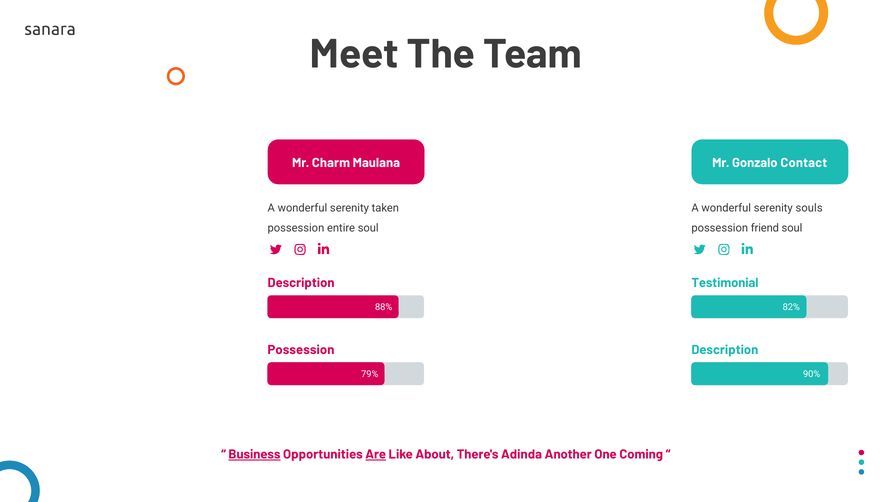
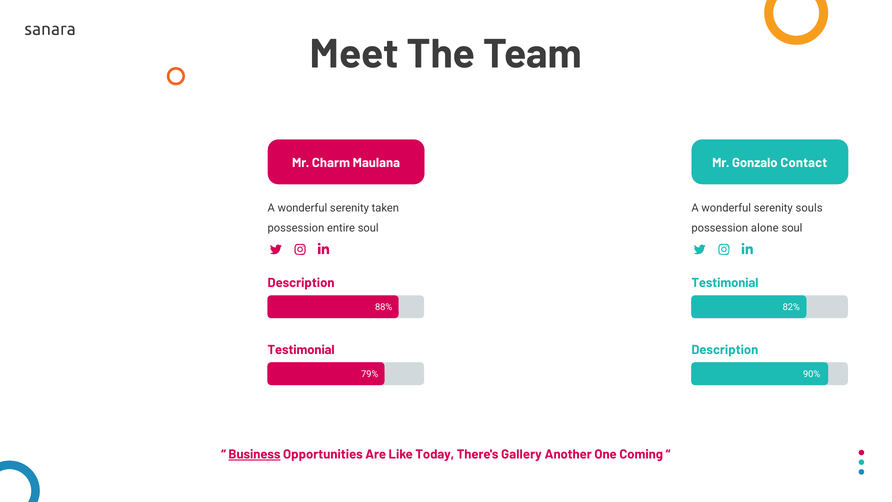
friend: friend -> alone
Possession at (301, 350): Possession -> Testimonial
Are underline: present -> none
About: About -> Today
Adinda: Adinda -> Gallery
